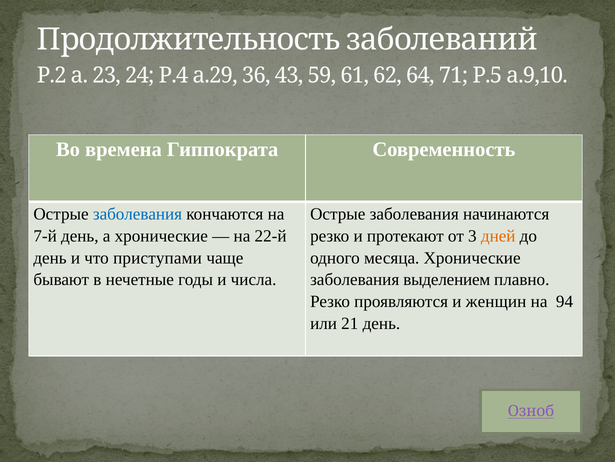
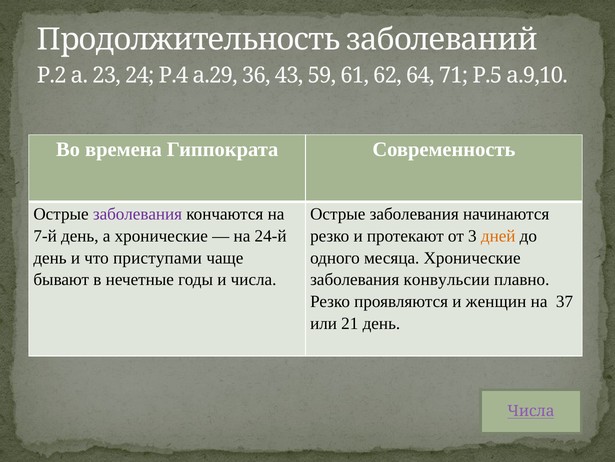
заболевания at (137, 214) colour: blue -> purple
22-й: 22-й -> 24-й
выделением: выделением -> конвульсии
94: 94 -> 37
Озноб at (531, 411): Озноб -> Числа
